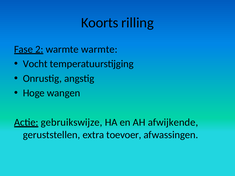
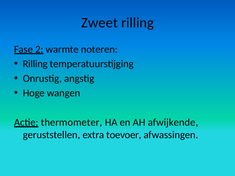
Koorts: Koorts -> Zweet
warmte warmte: warmte -> noteren
Vocht at (35, 64): Vocht -> Rilling
gebruikswijze: gebruikswijze -> thermometer
